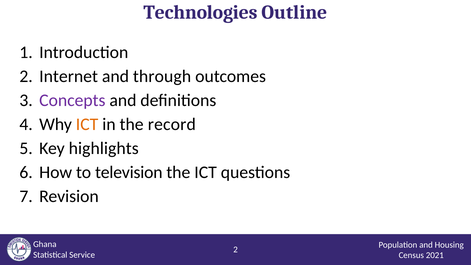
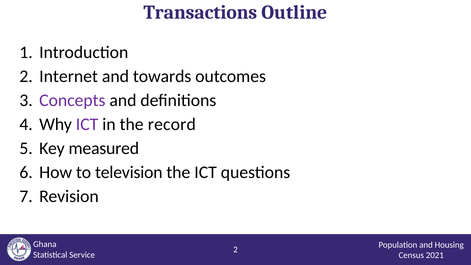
Technologies: Technologies -> Transactions
through: through -> towards
ICT at (87, 124) colour: orange -> purple
highlights: highlights -> measured
